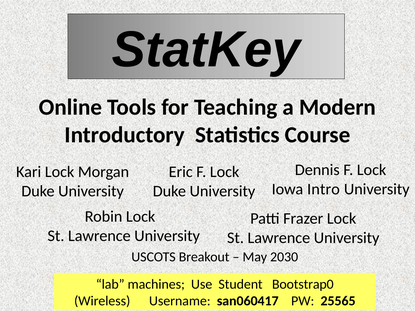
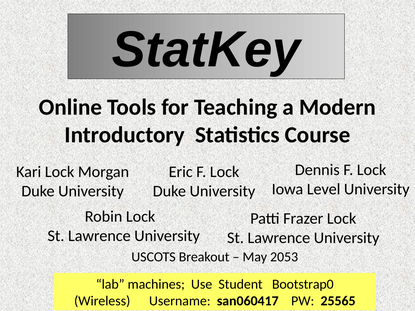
Intro: Intro -> Level
2030: 2030 -> 2053
